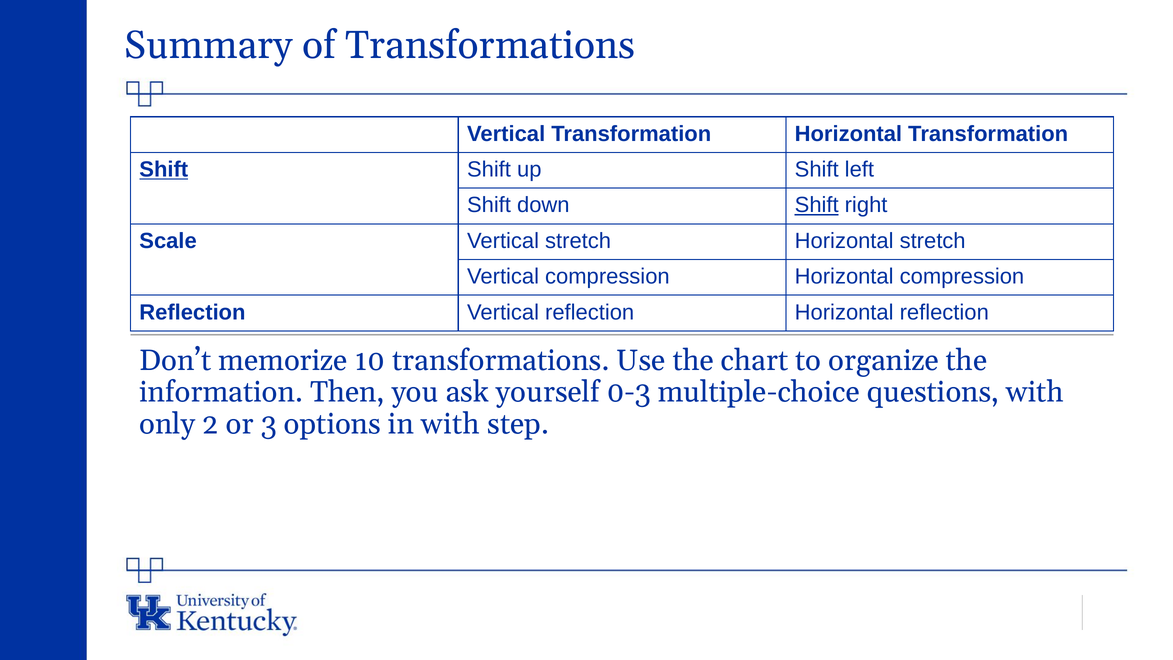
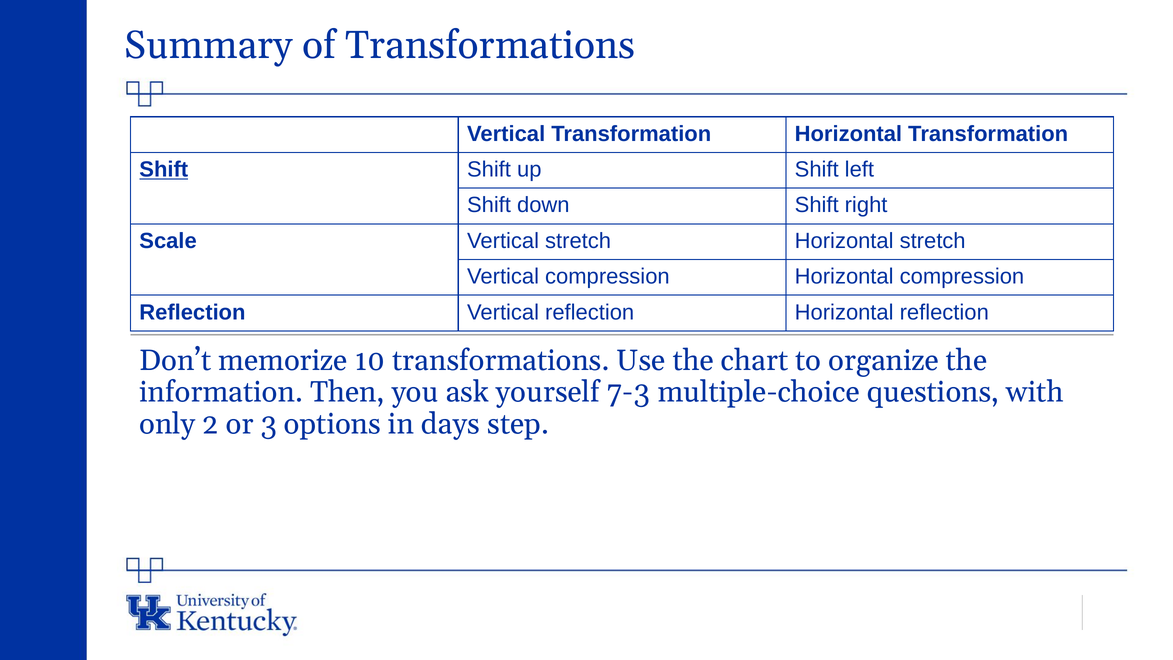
Shift at (817, 205) underline: present -> none
0-3: 0-3 -> 7-3
in with: with -> days
